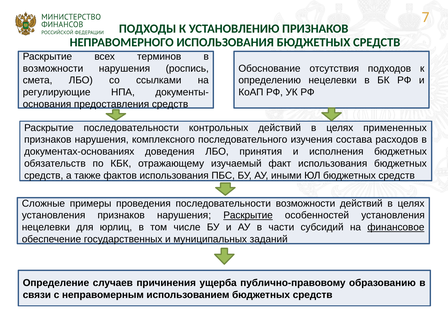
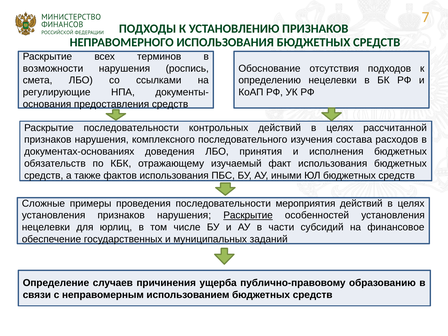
примененных: примененных -> рассчитанной
последовательности возможности: возможности -> мероприятия
финансовое underline: present -> none
